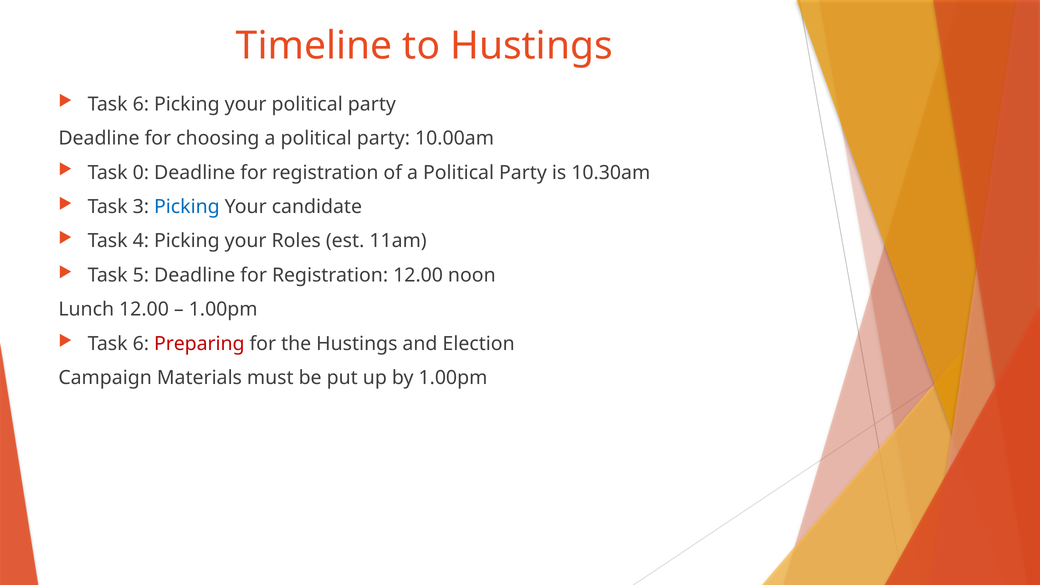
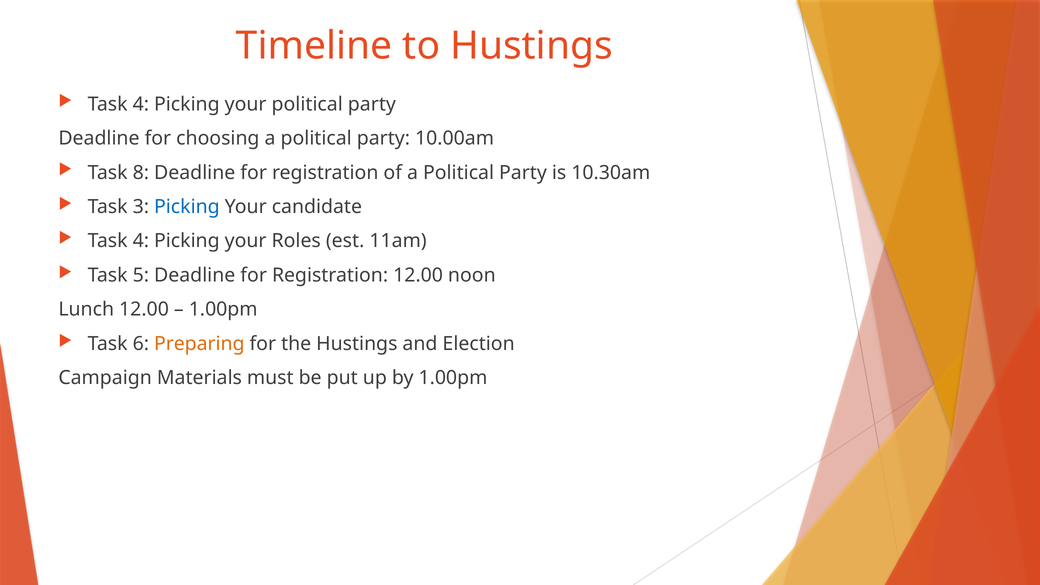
6 at (141, 104): 6 -> 4
0: 0 -> 8
Preparing colour: red -> orange
